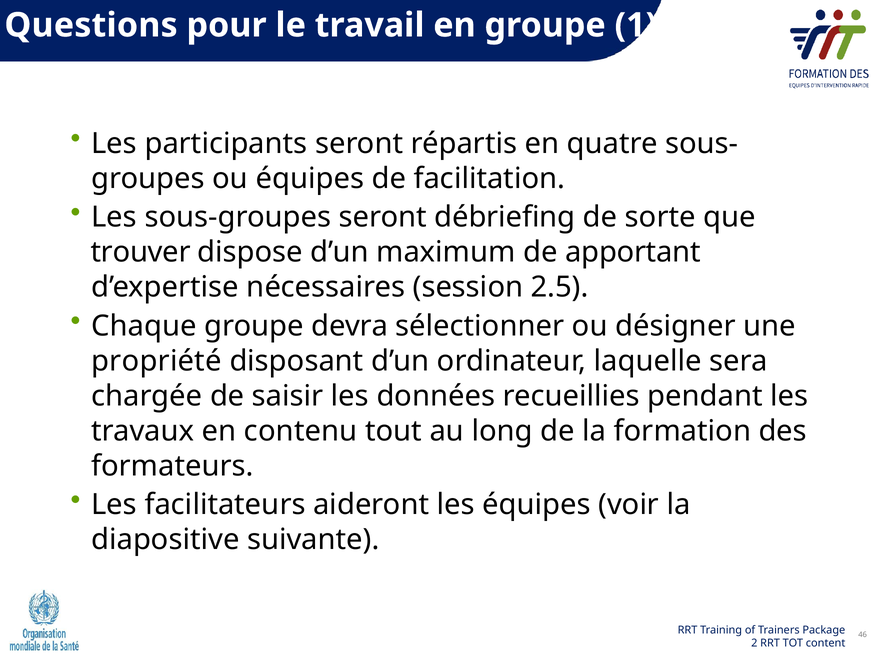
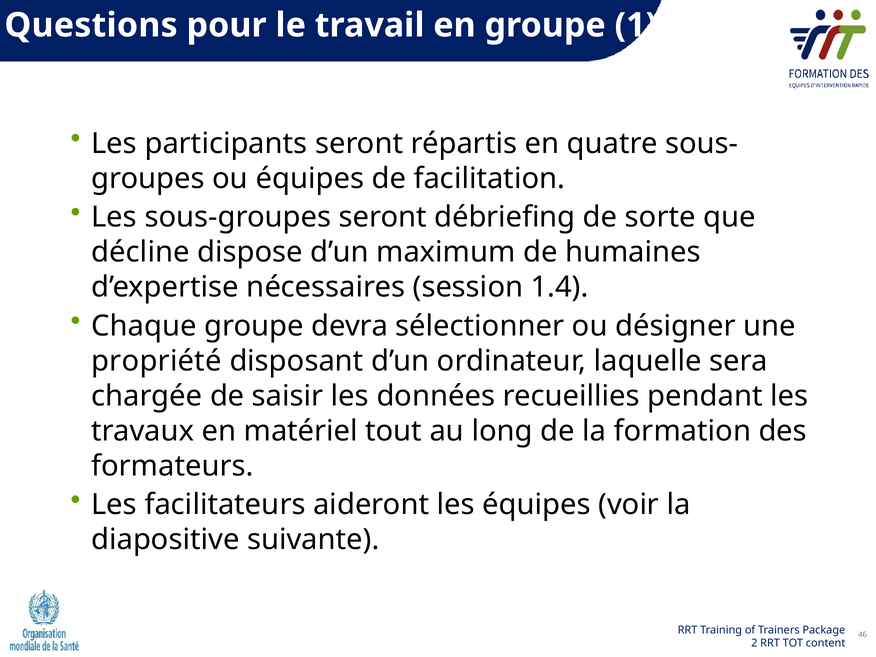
trouver: trouver -> décline
apportant: apportant -> humaines
2.5: 2.5 -> 1.4
contenu: contenu -> matériel
